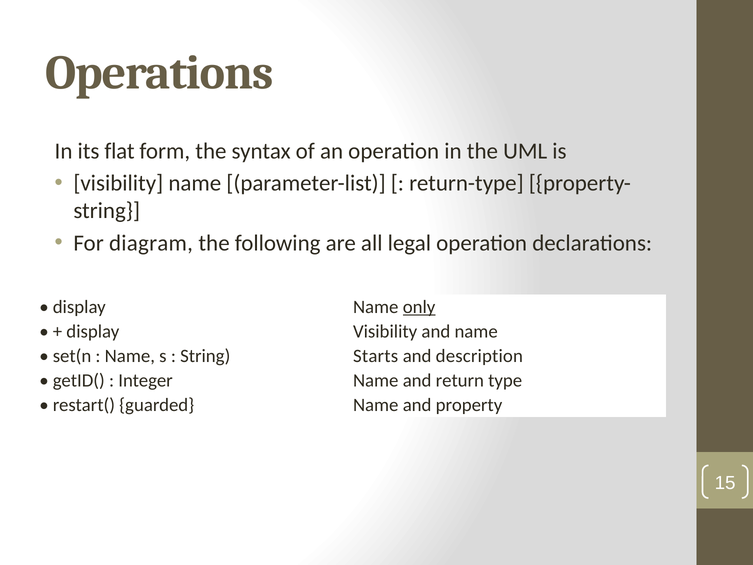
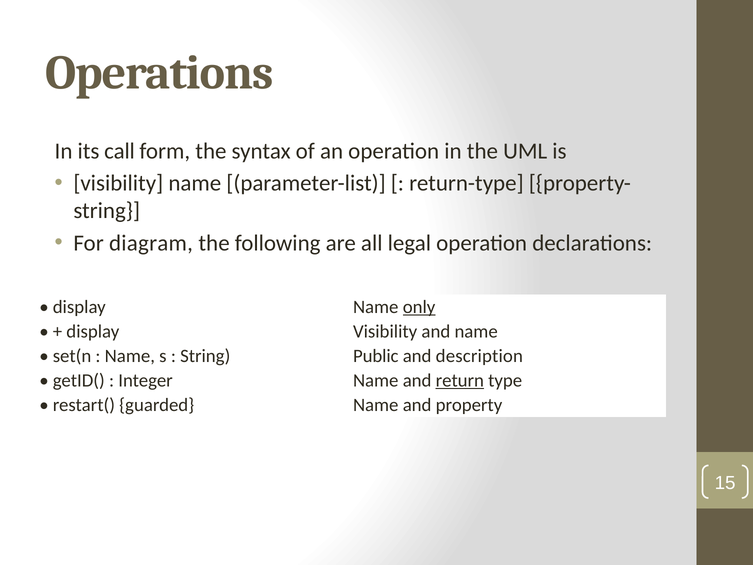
flat: flat -> call
Starts: Starts -> Public
return underline: none -> present
